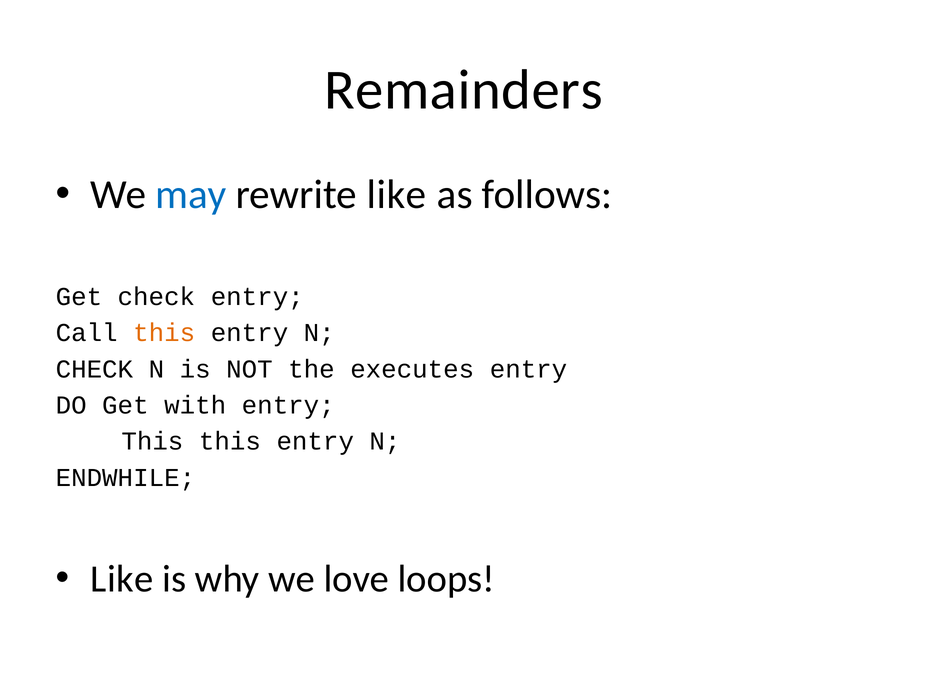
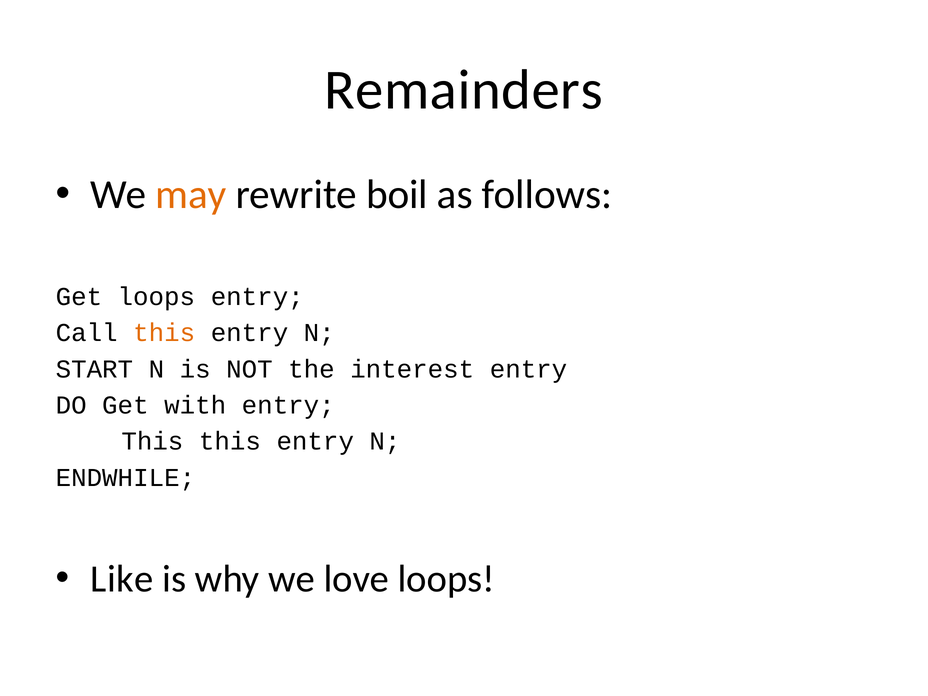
may colour: blue -> orange
rewrite like: like -> boil
Get check: check -> loops
CHECK at (94, 369): CHECK -> START
executes: executes -> interest
